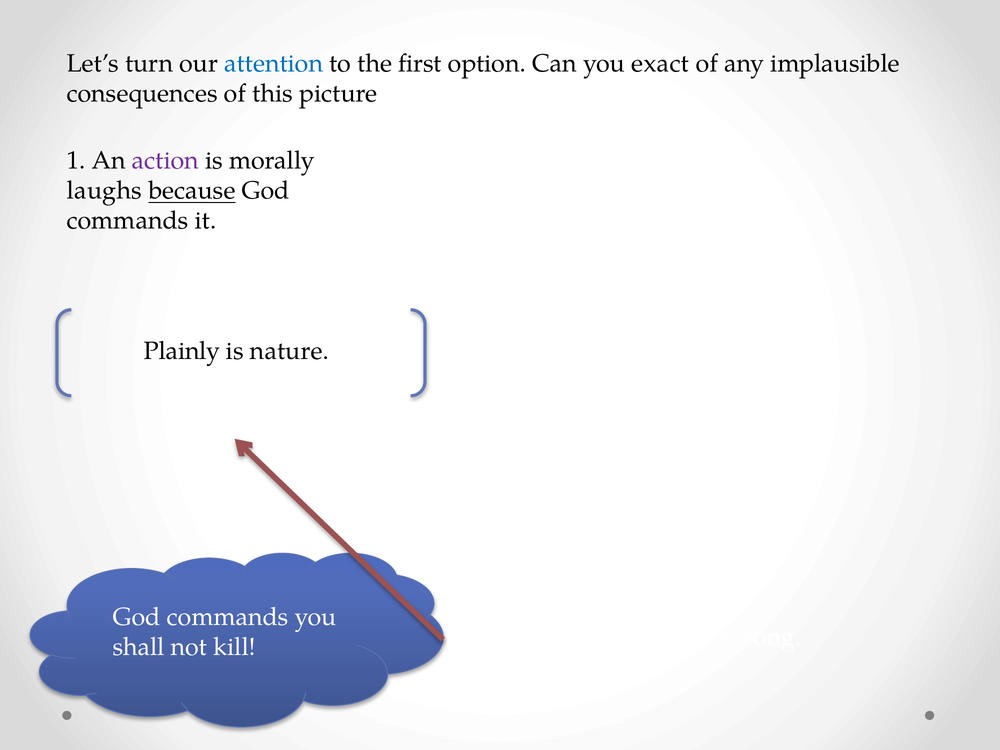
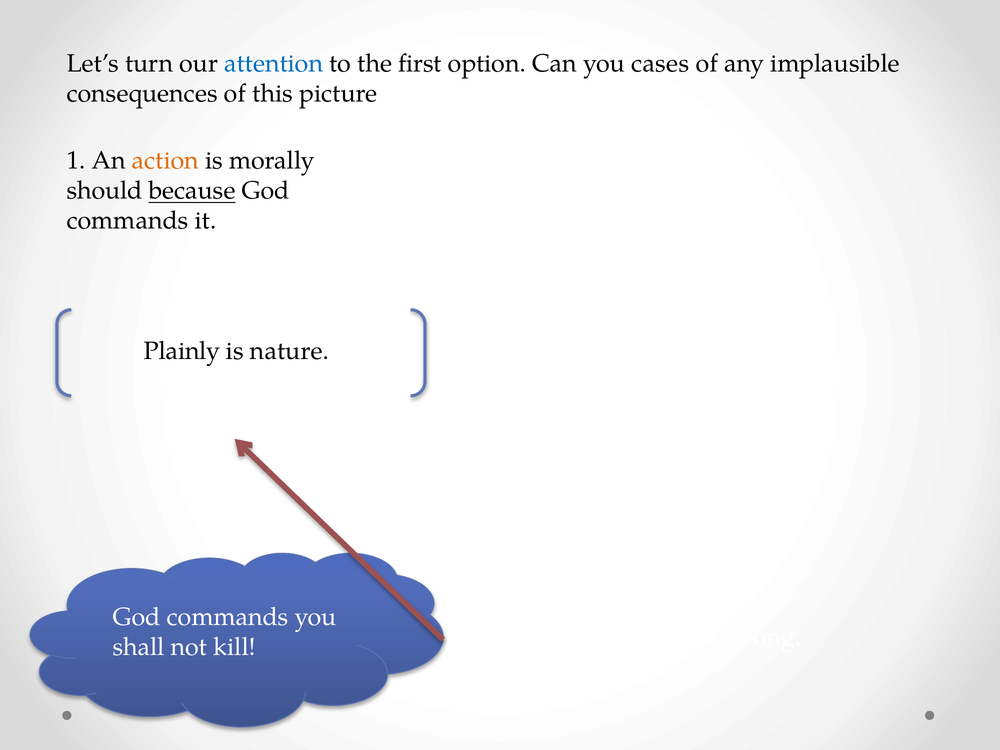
exact: exact -> cases
action colour: purple -> orange
laughs: laughs -> should
